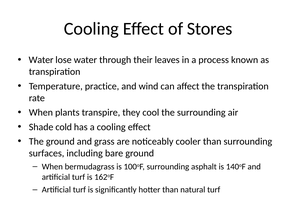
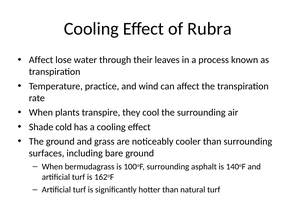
Stores: Stores -> Rubra
Water at (41, 60): Water -> Affect
